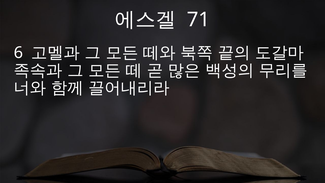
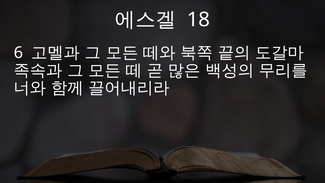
71: 71 -> 18
